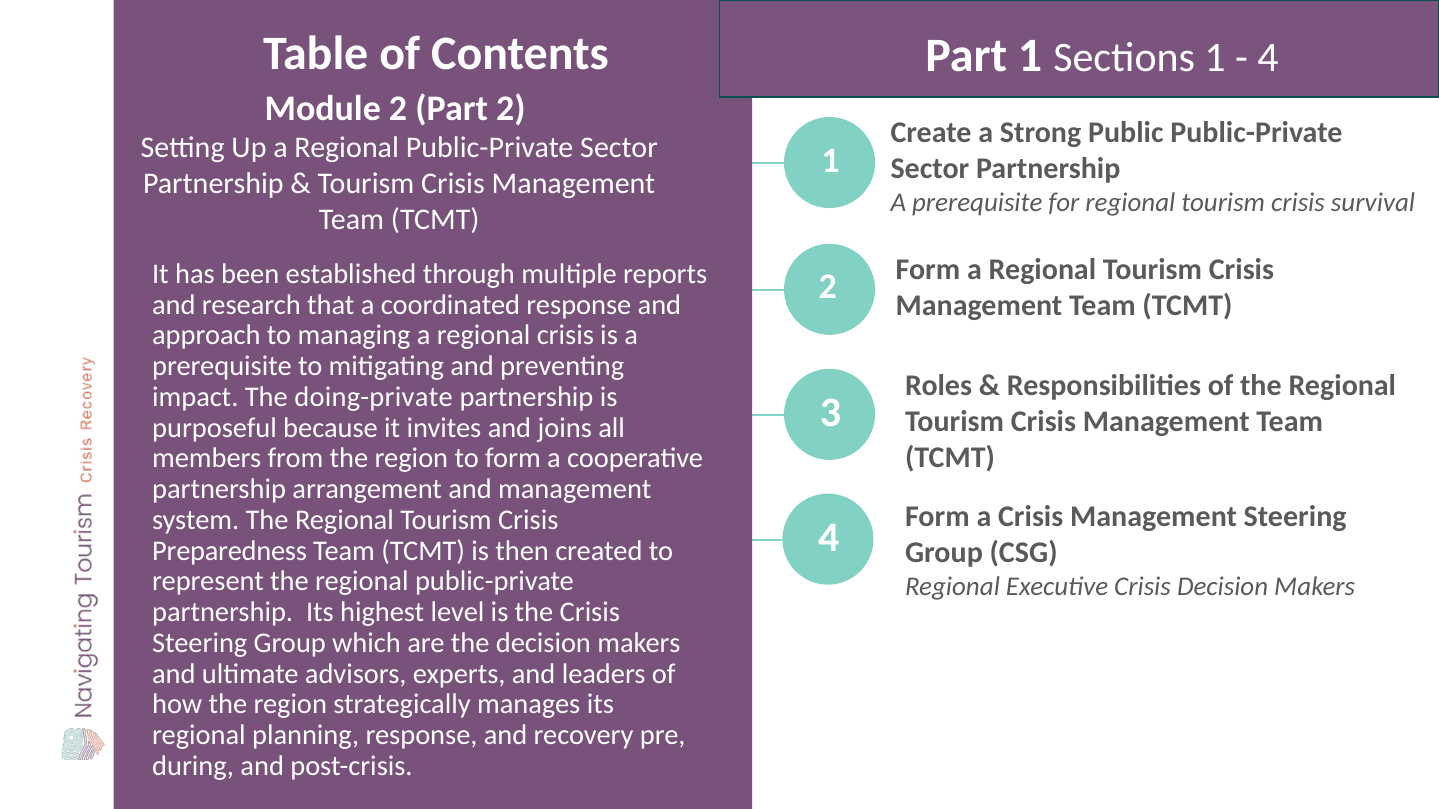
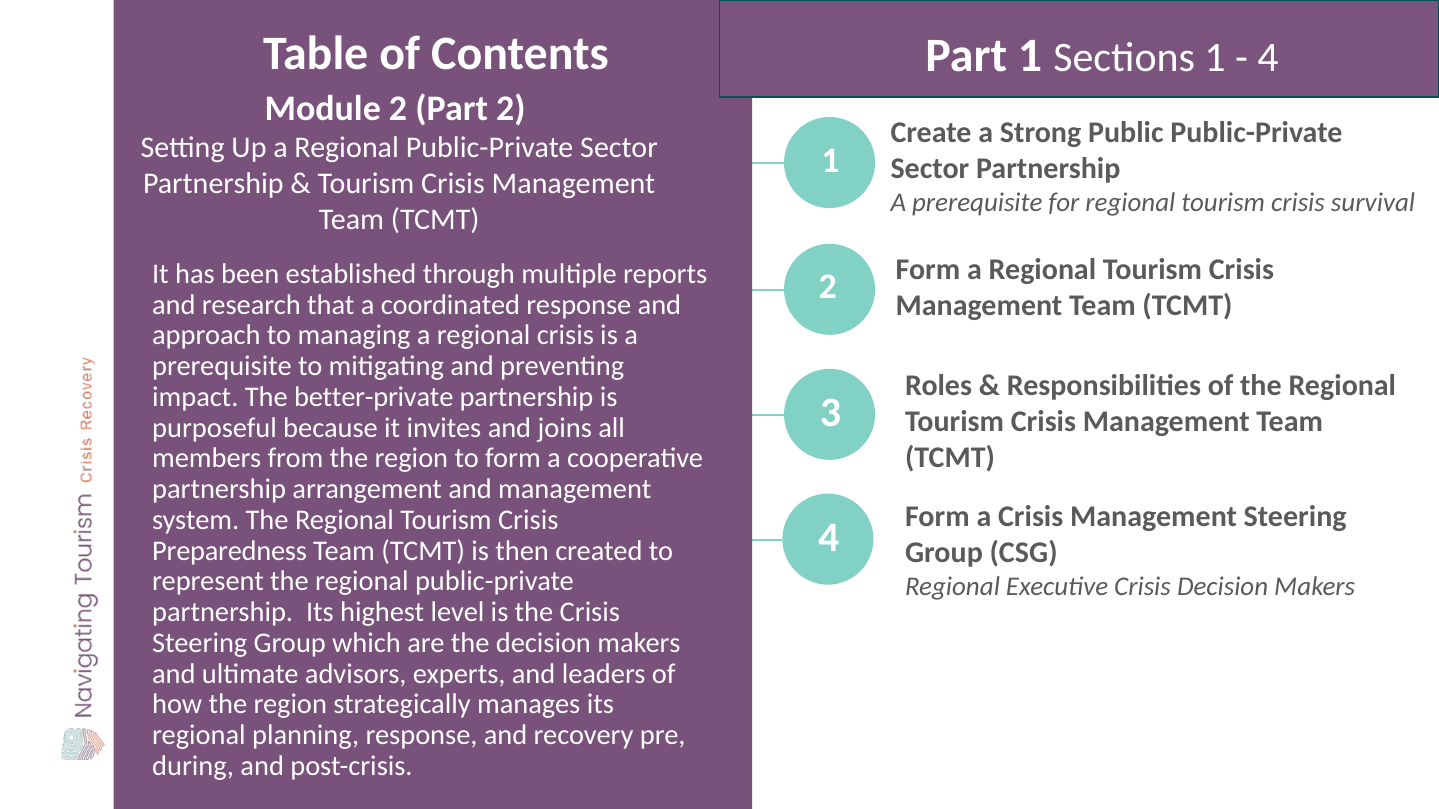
doing-private: doing-private -> better-private
